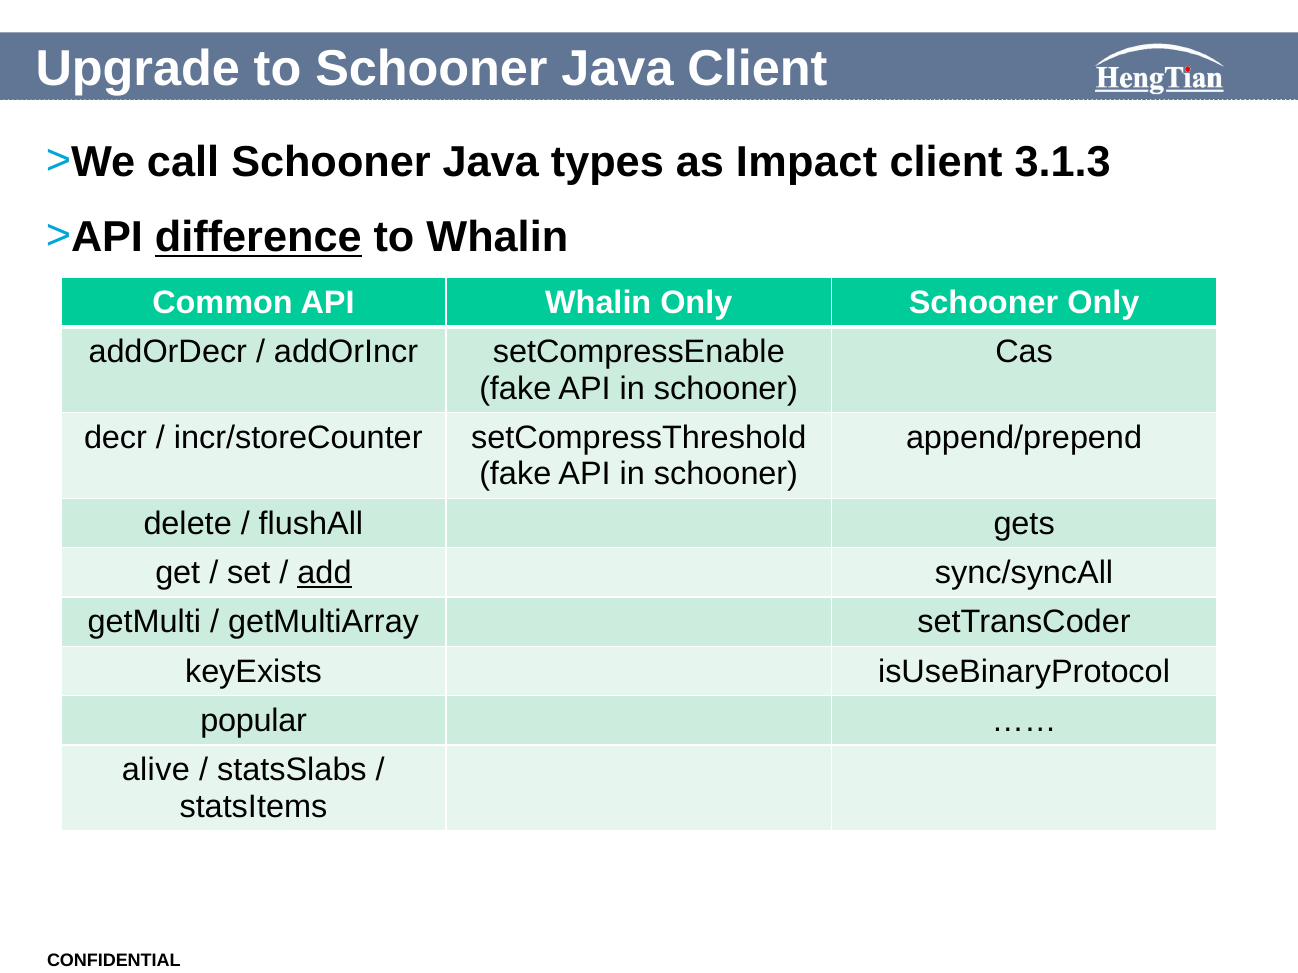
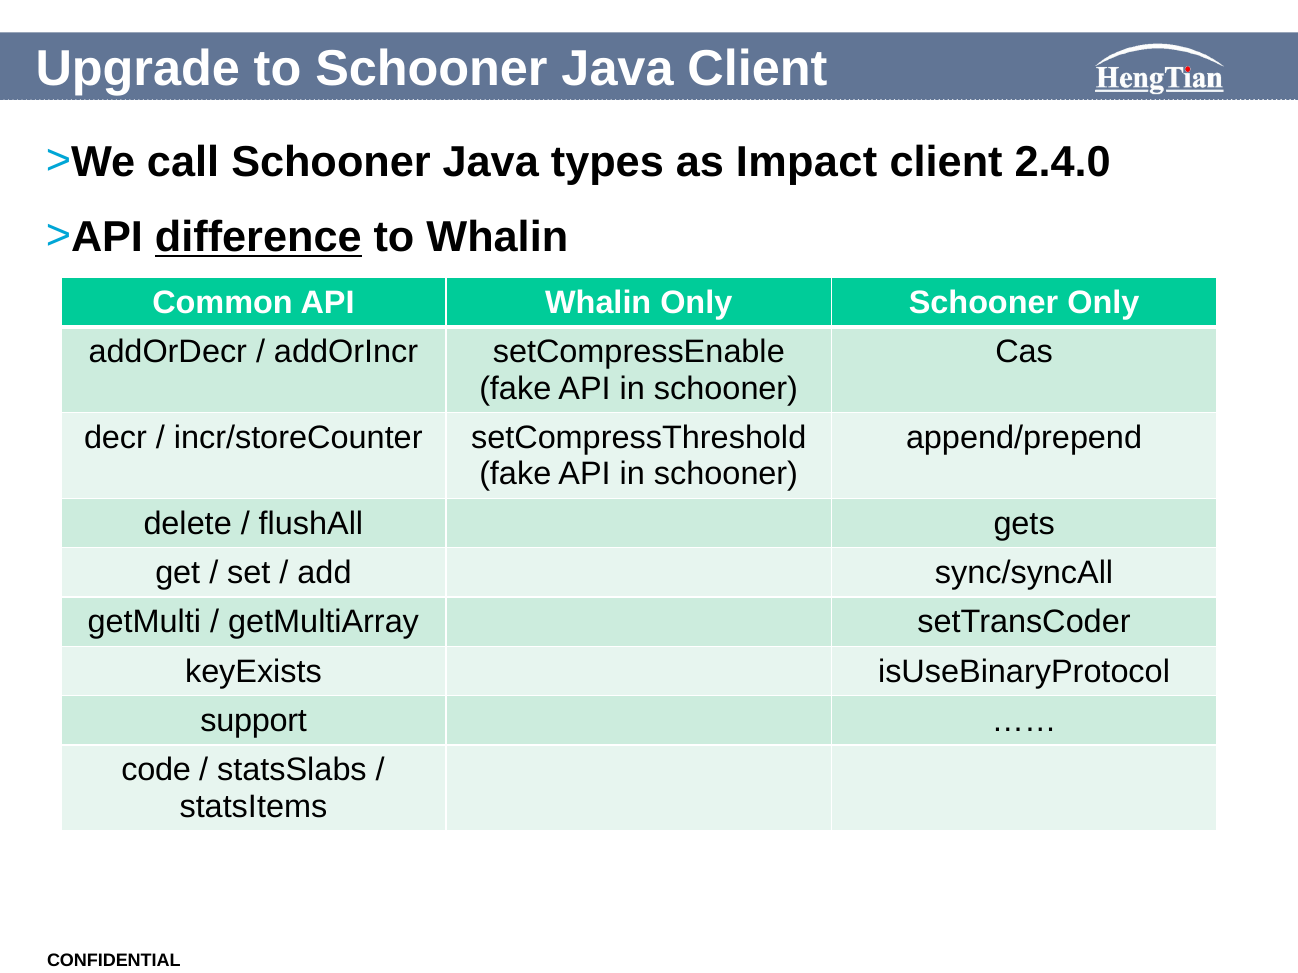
3.1.3: 3.1.3 -> 2.4.0
add underline: present -> none
popular: popular -> support
alive: alive -> code
